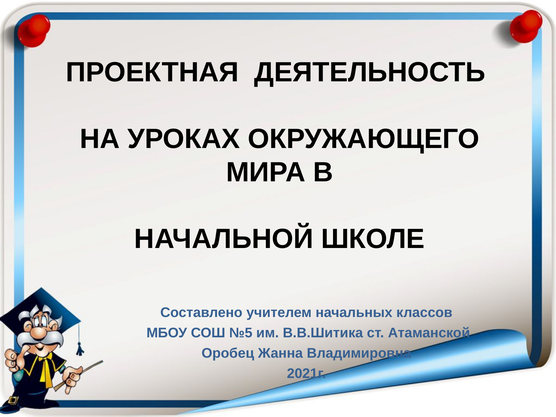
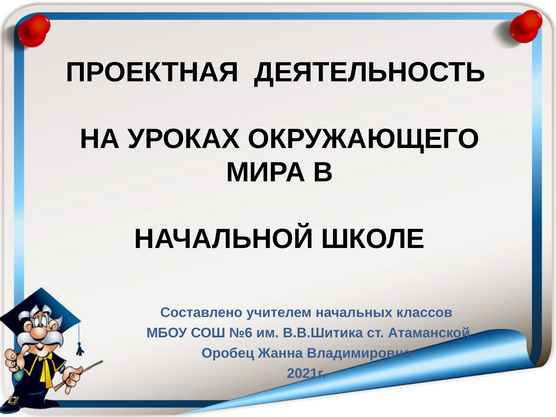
№5: №5 -> №6
